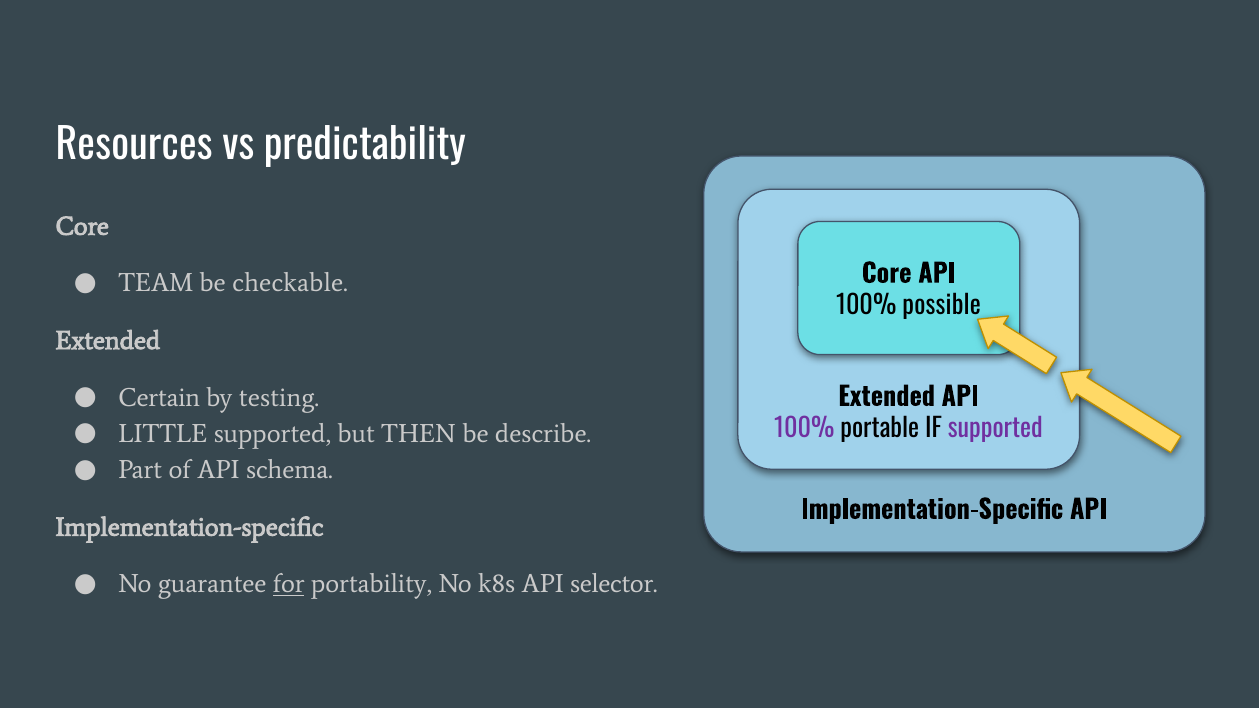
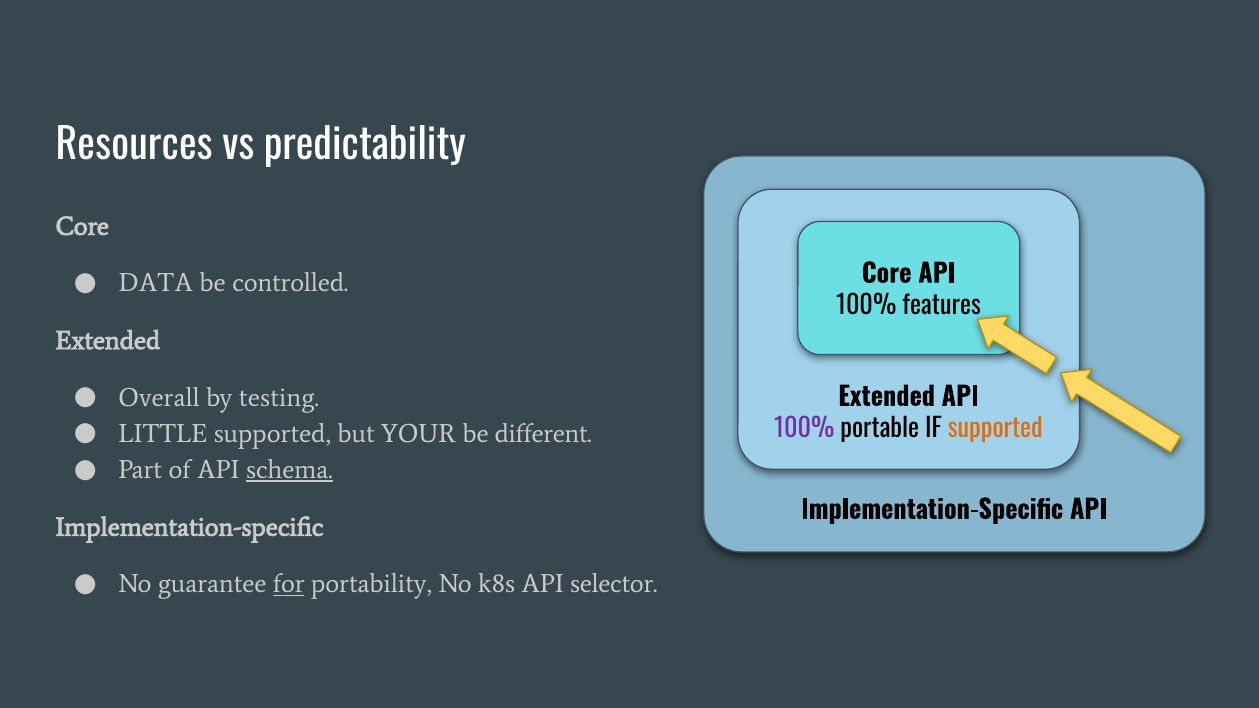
TEAM: TEAM -> DATA
checkable: checkable -> controlled
possible: possible -> features
Certain: Certain -> Overall
THEN: THEN -> YOUR
describe: describe -> different
supported at (995, 429) colour: purple -> orange
schema underline: none -> present
